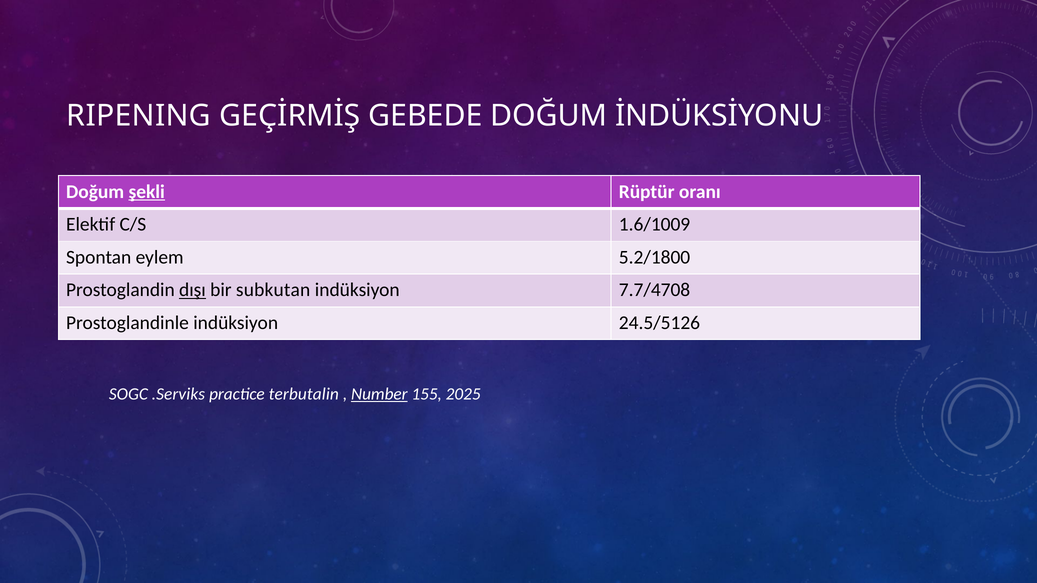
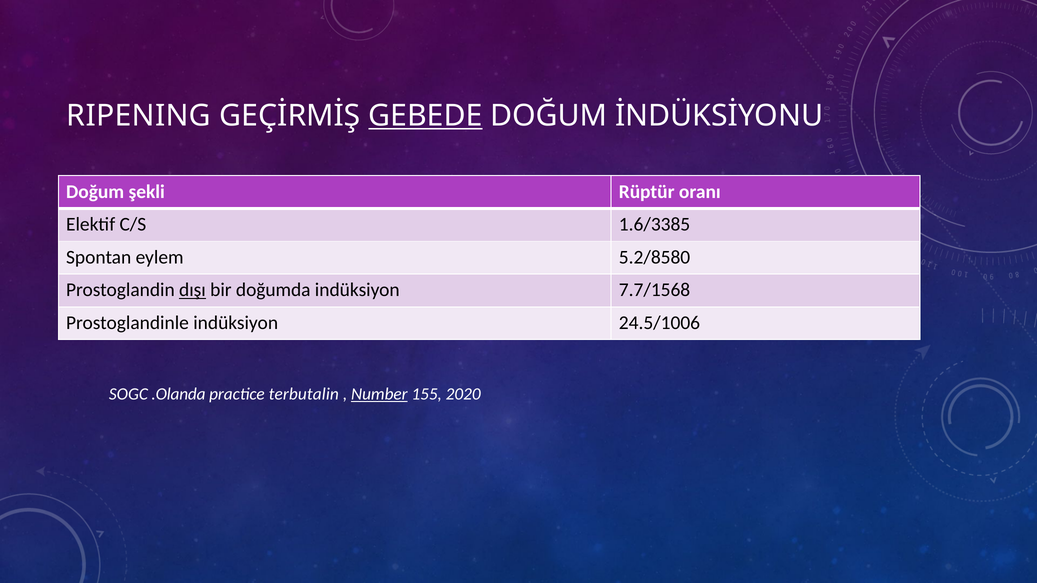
GEBEDE underline: none -> present
şekli underline: present -> none
1.6/1009: 1.6/1009 -> 1.6/3385
5.2/1800: 5.2/1800 -> 5.2/8580
subkutan: subkutan -> doğumda
7.7/4708: 7.7/4708 -> 7.7/1568
24.5/5126: 24.5/5126 -> 24.5/1006
.Serviks: .Serviks -> .Olanda
2025: 2025 -> 2020
